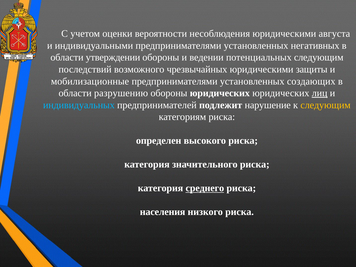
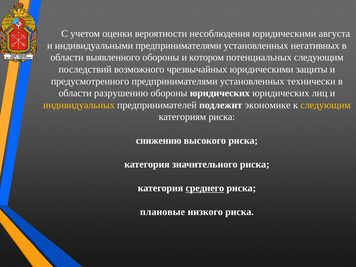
утверждении: утверждении -> выявленного
ведении: ведении -> котором
мобилизационные: мобилизационные -> предусмотренного
создающих: создающих -> технически
лиц underline: present -> none
индивидуальных colour: light blue -> yellow
нарушение: нарушение -> экономике
определен: определен -> снижению
населения: населения -> плановые
